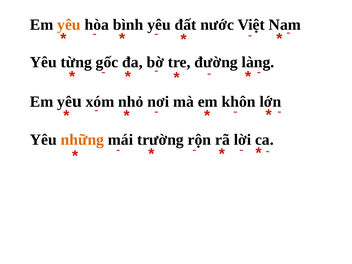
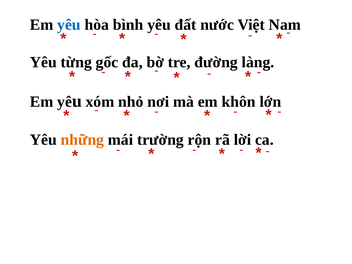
yêu at (69, 25) colour: orange -> blue
